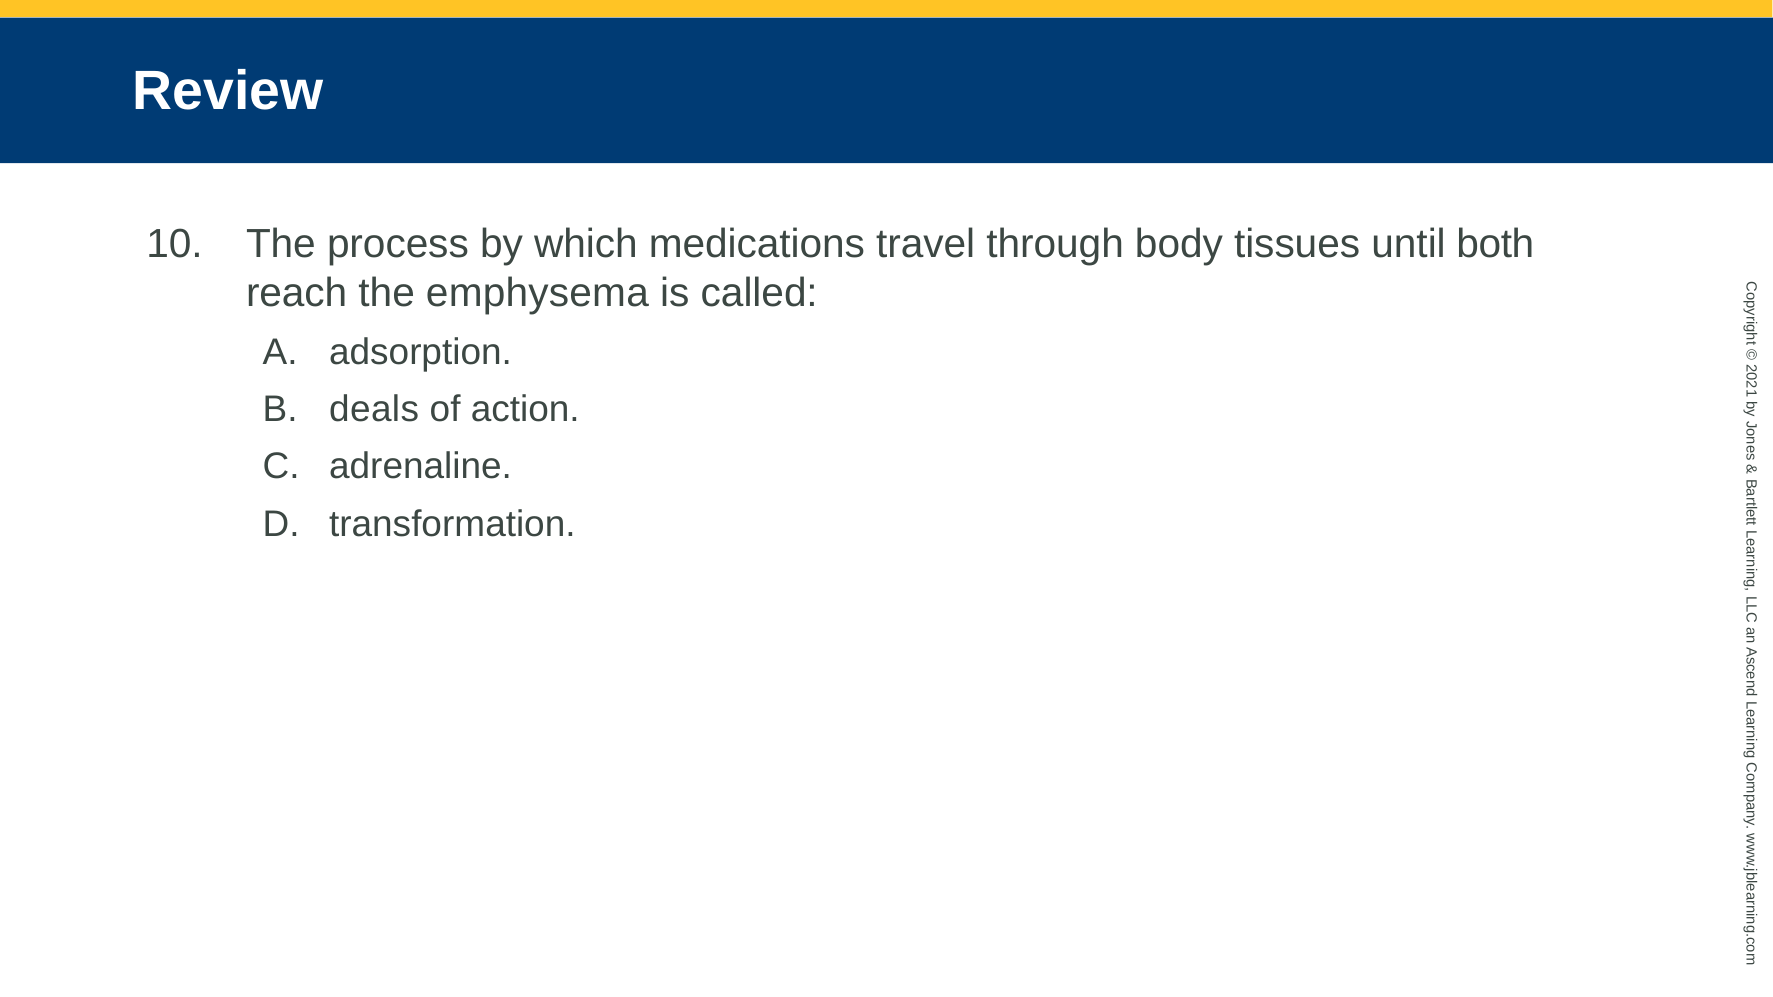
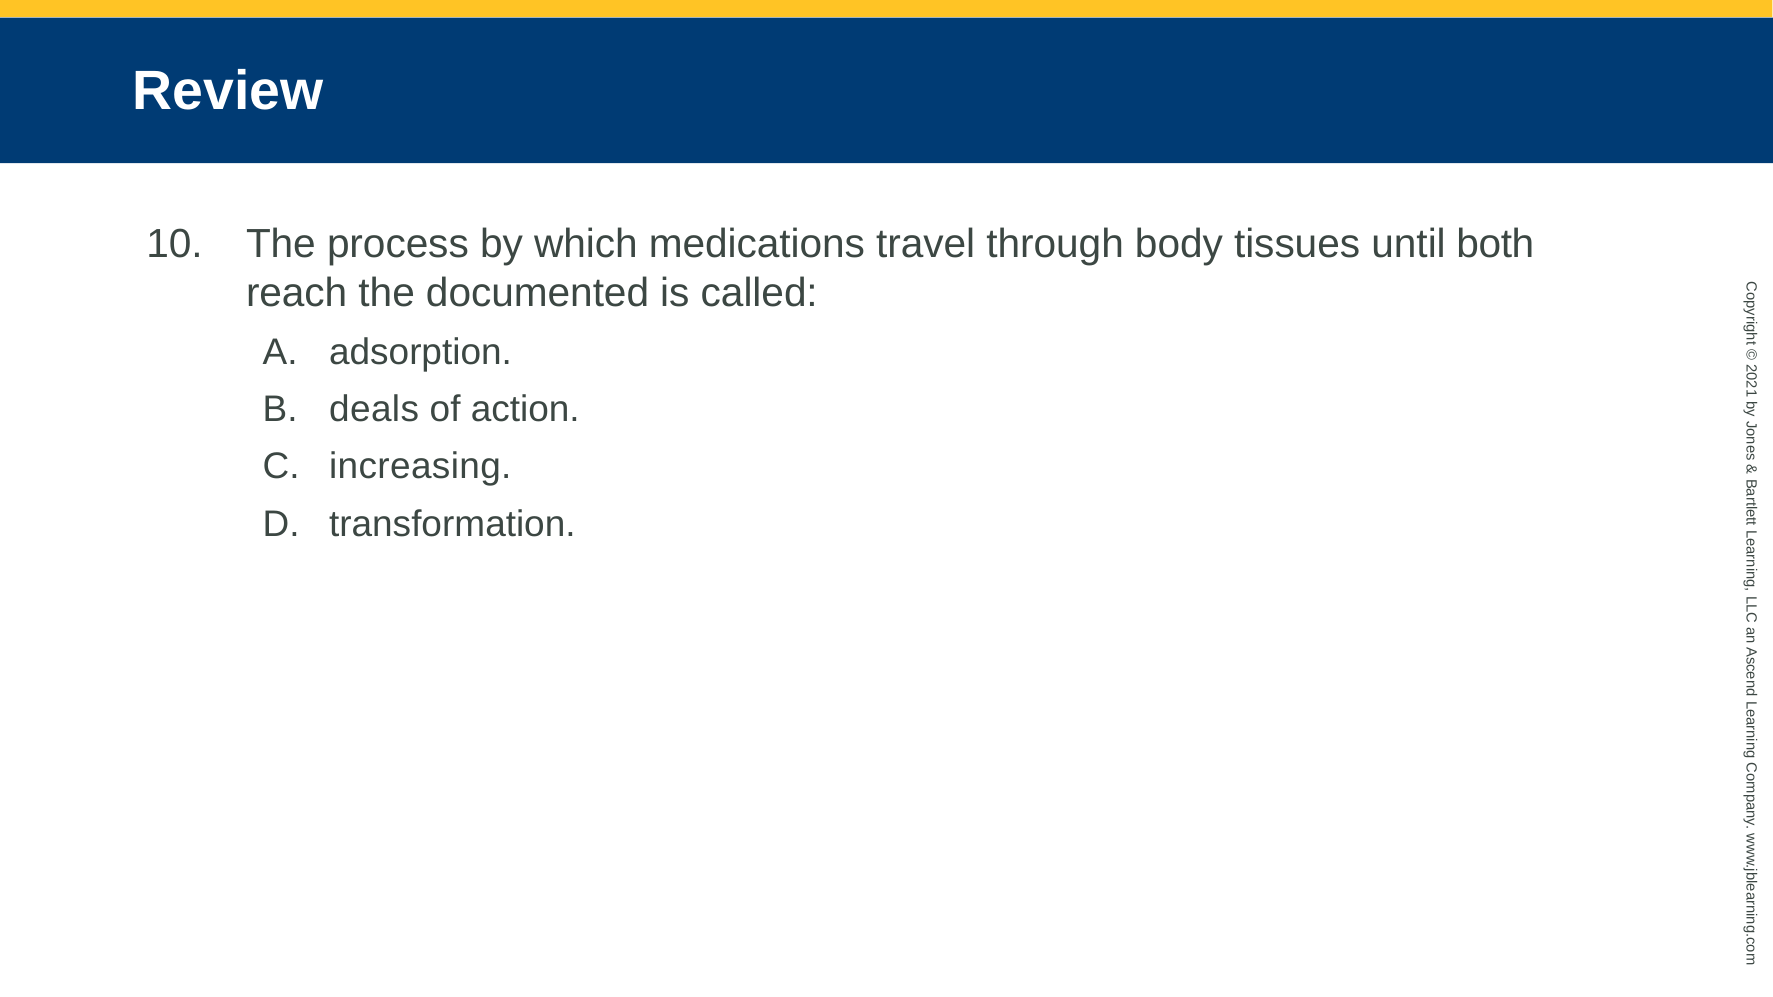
emphysema: emphysema -> documented
adrenaline: adrenaline -> increasing
